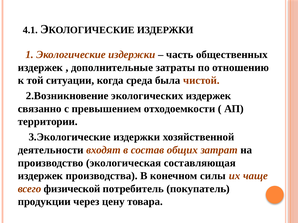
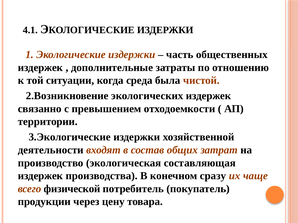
силы: силы -> сразу
